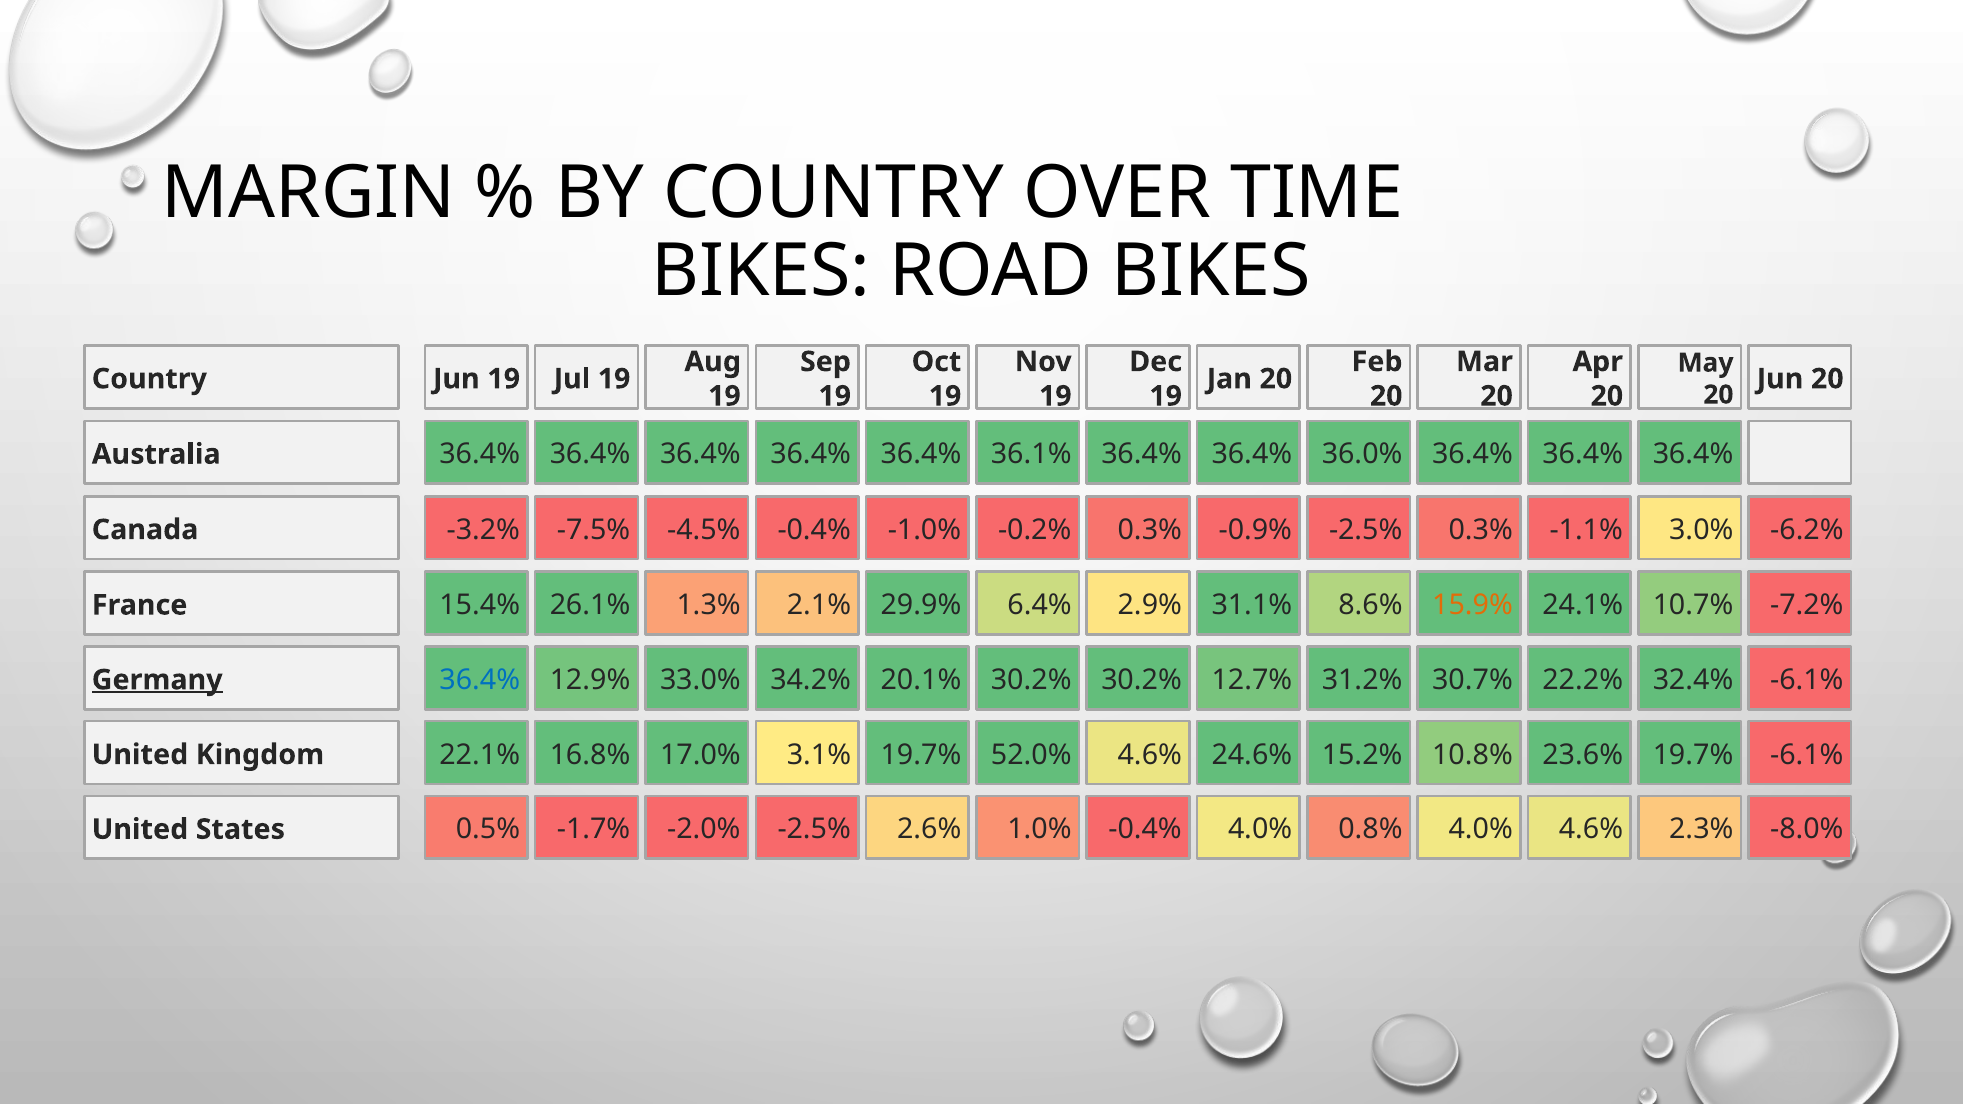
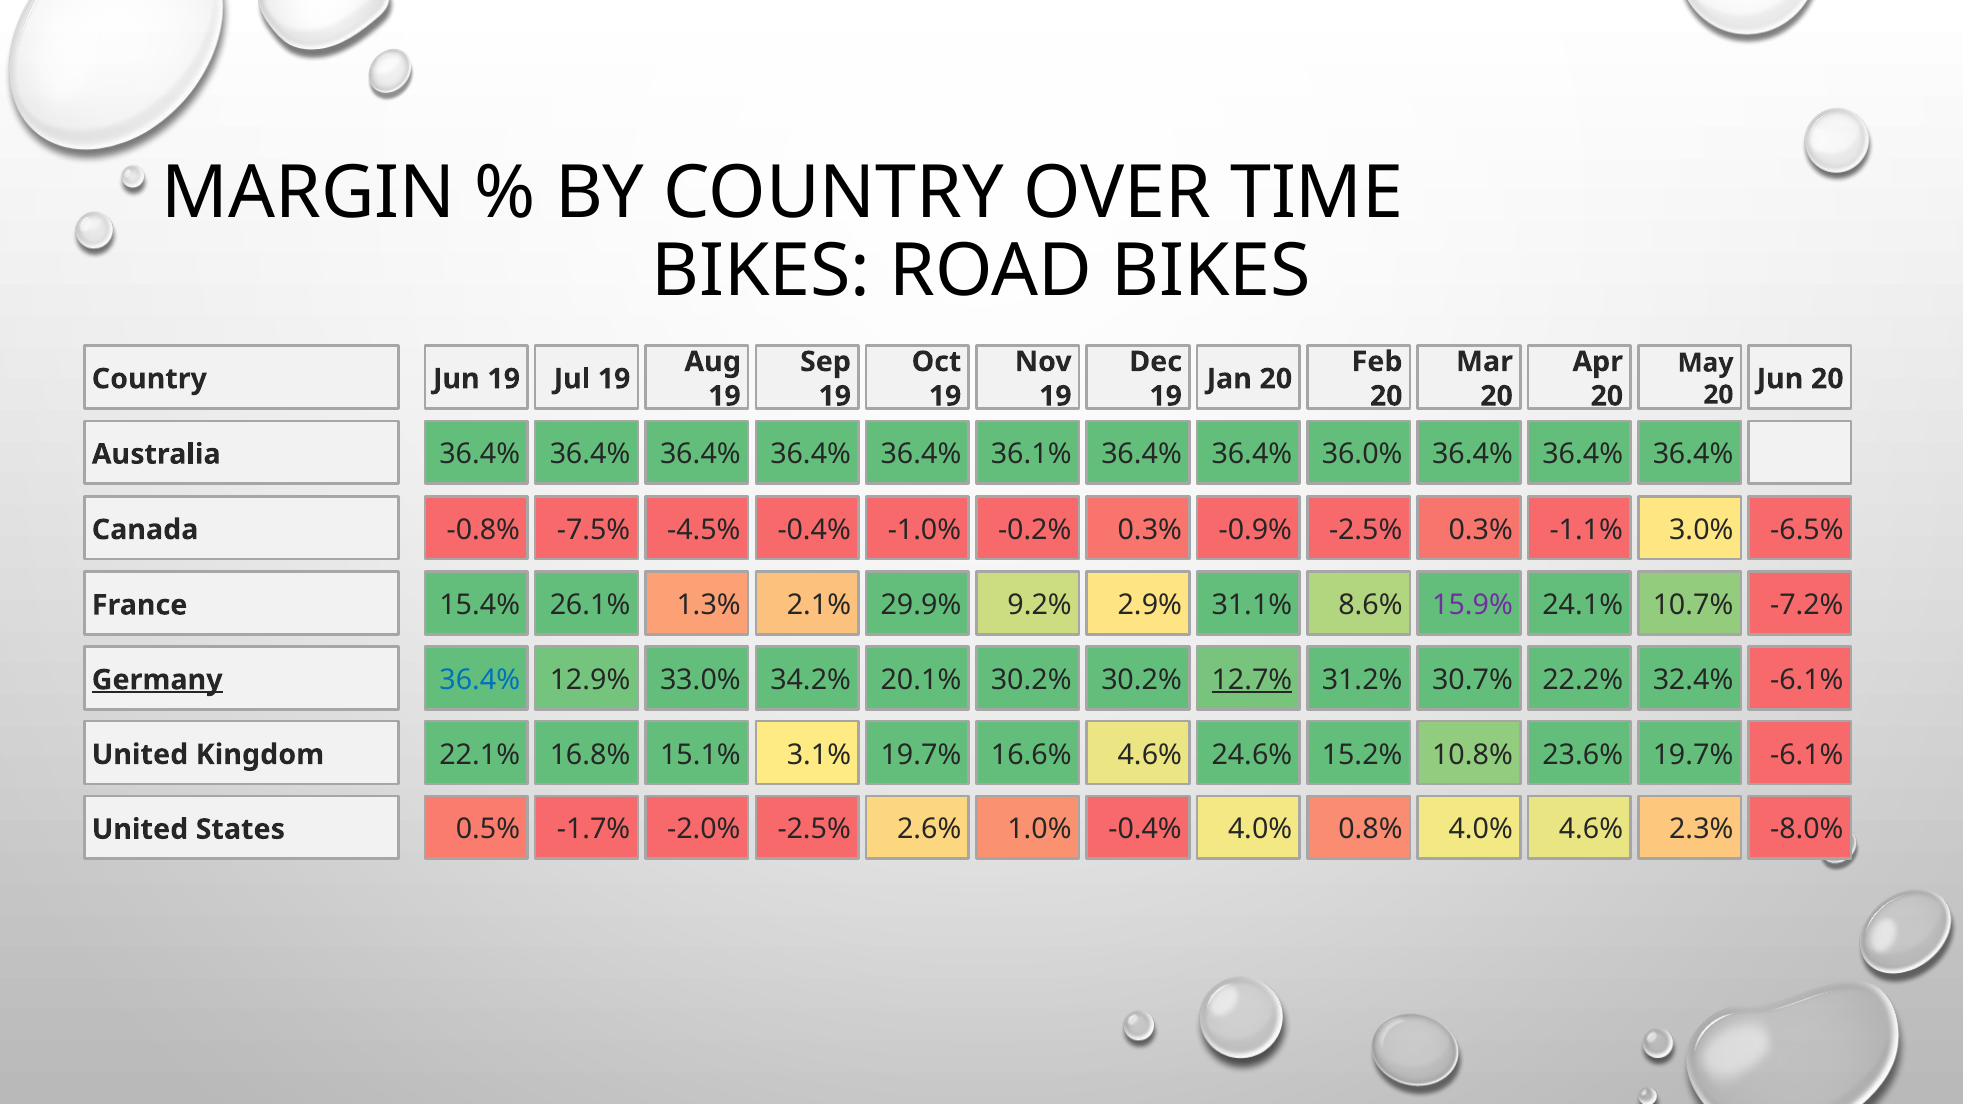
-3.2%: -3.2% -> -0.8%
-6.2%: -6.2% -> -6.5%
6.4%: 6.4% -> 9.2%
15.9% colour: orange -> purple
12.7% underline: none -> present
17.0%: 17.0% -> 15.1%
52.0%: 52.0% -> 16.6%
